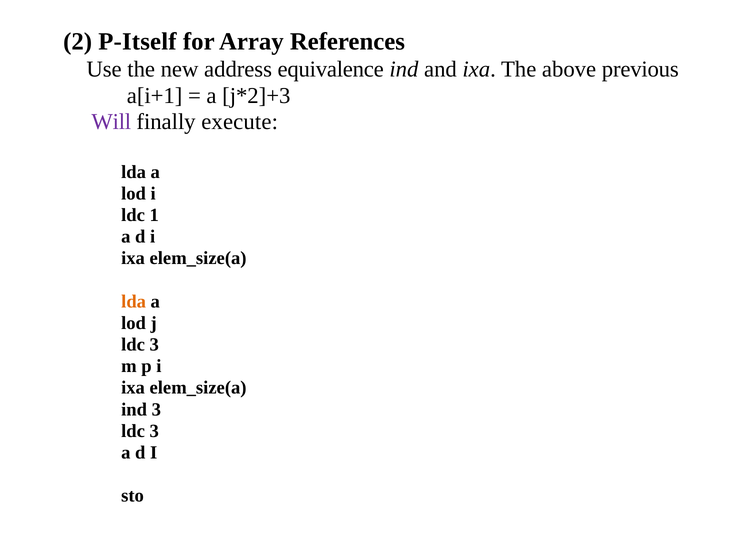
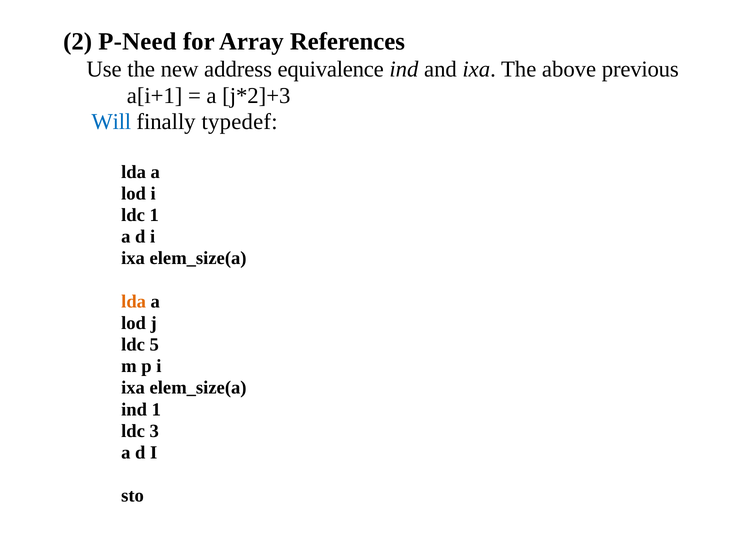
P-Itself: P-Itself -> P-Need
Will colour: purple -> blue
execute: execute -> typedef
3 at (154, 345): 3 -> 5
ind 3: 3 -> 1
